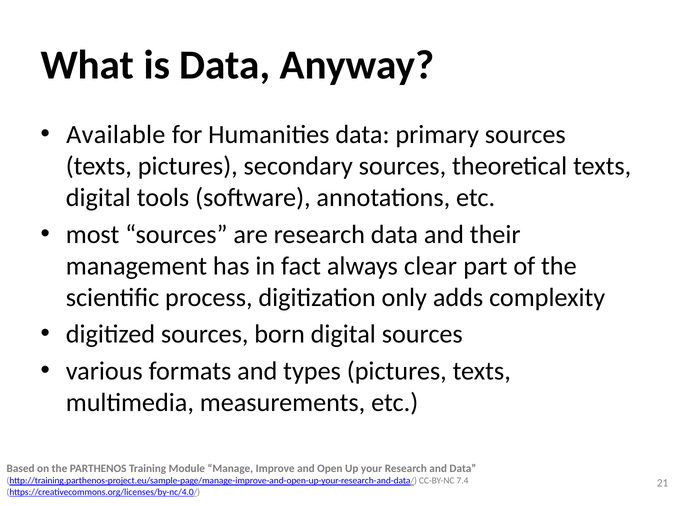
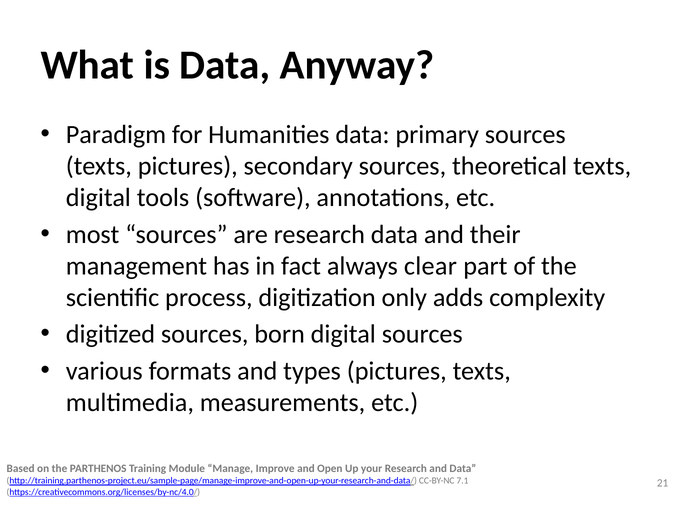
Available: Available -> Paradigm
7.4: 7.4 -> 7.1
